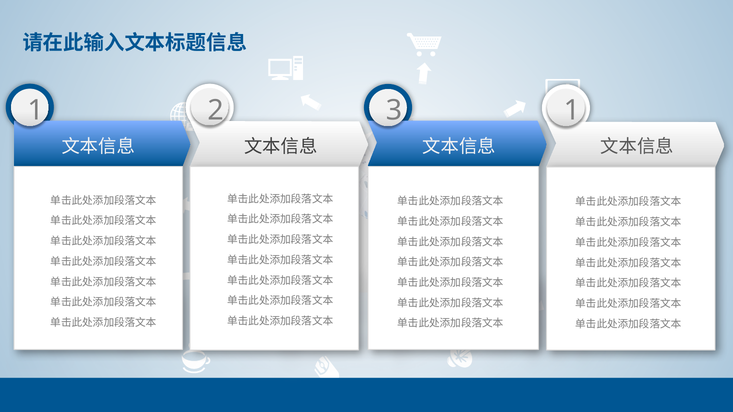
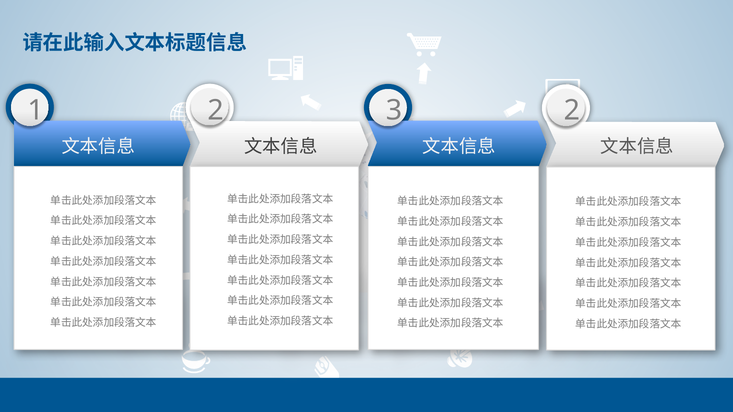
3 1: 1 -> 2
